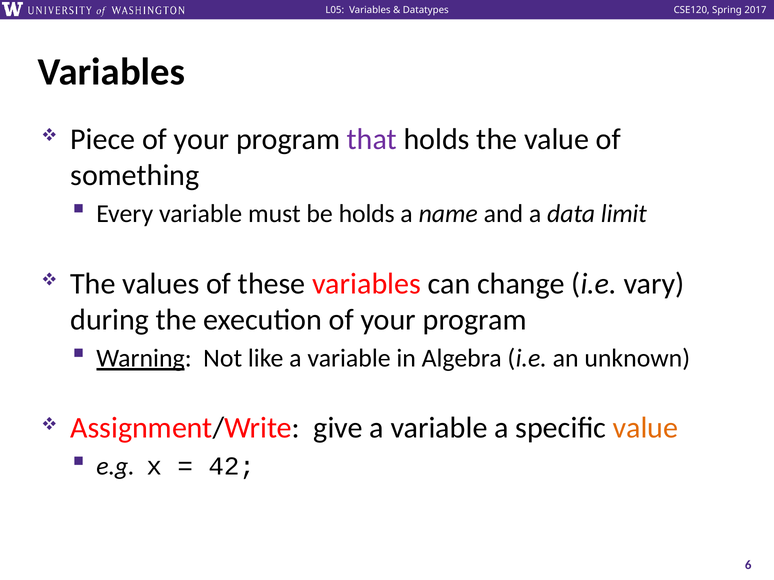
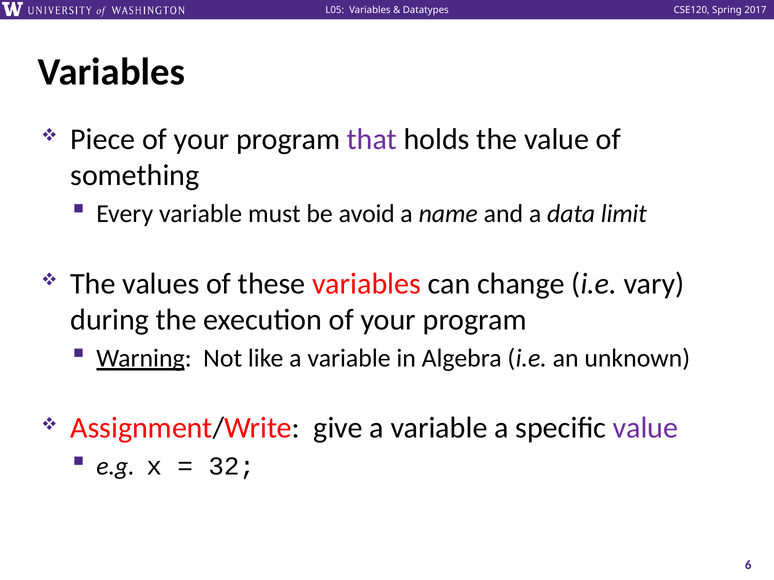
be holds: holds -> avoid
value at (646, 428) colour: orange -> purple
42: 42 -> 32
